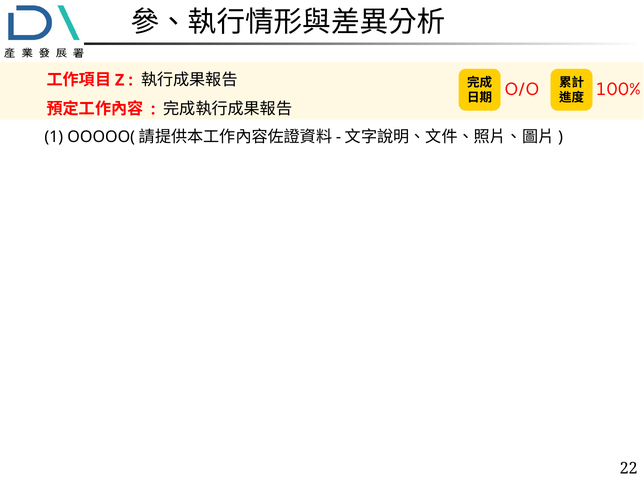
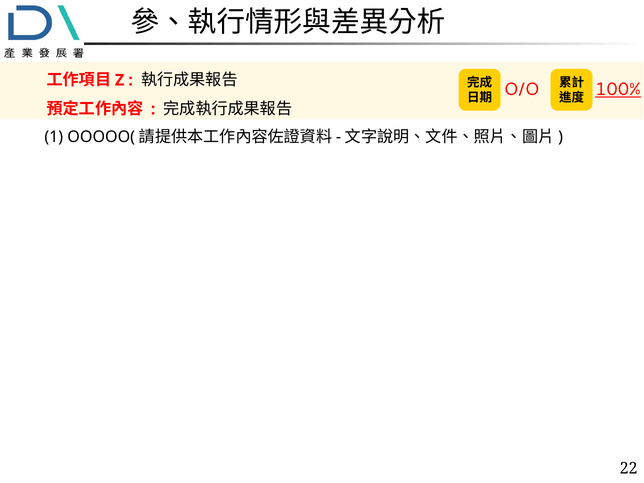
100% underline: none -> present
